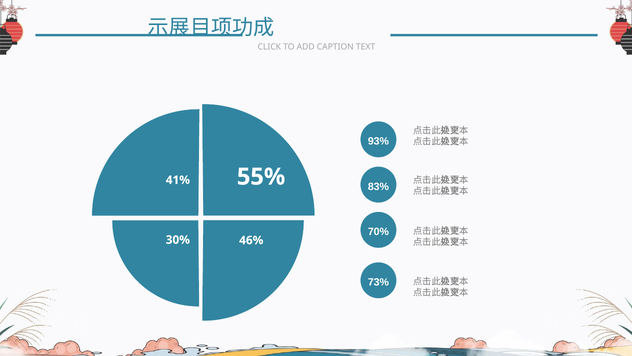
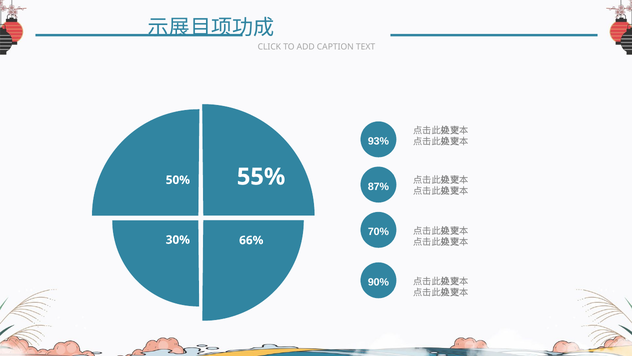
41%: 41% -> 50%
83%: 83% -> 87%
46%: 46% -> 66%
73%: 73% -> 90%
